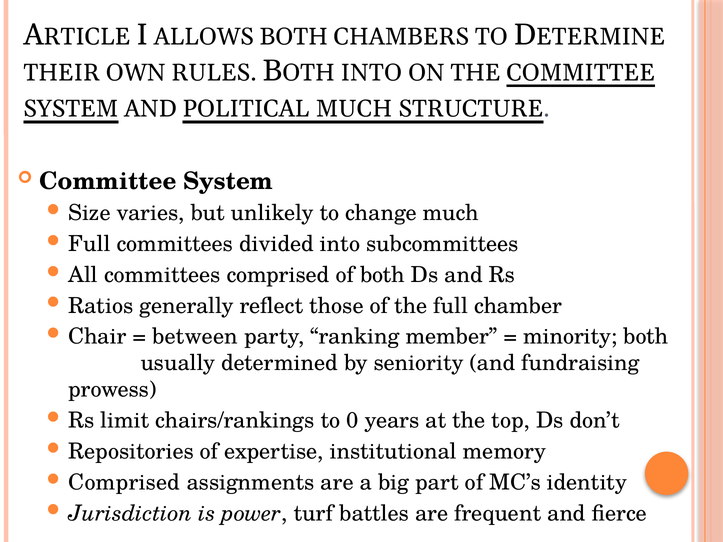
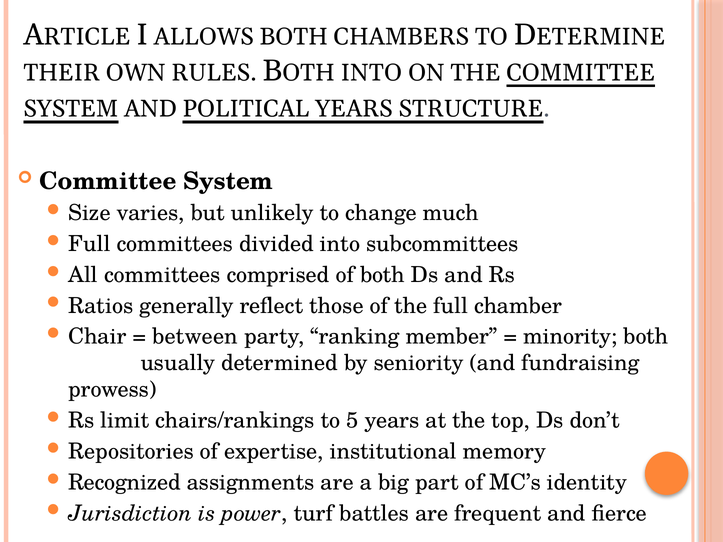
POLITICAL MUCH: MUCH -> YEARS
0: 0 -> 5
Comprised at (124, 483): Comprised -> Recognized
